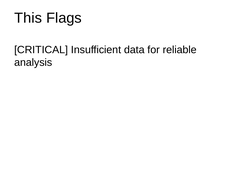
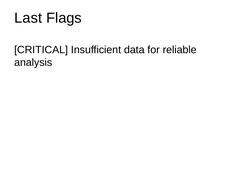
This: This -> Last
